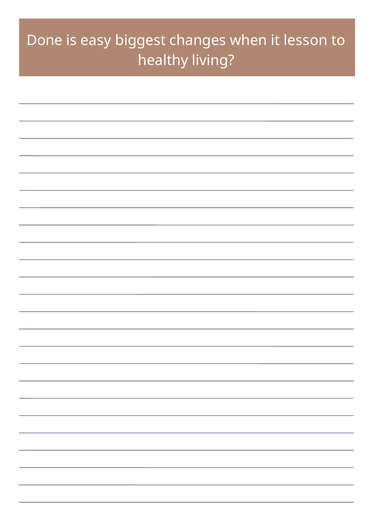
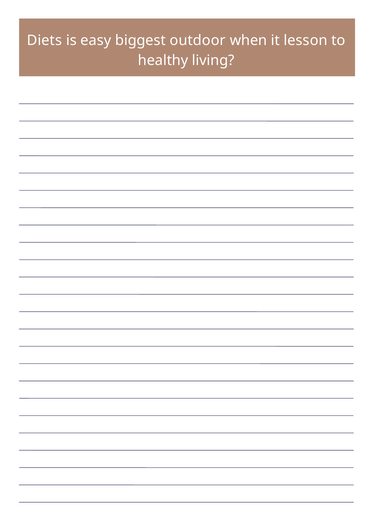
Done: Done -> Diets
changes: changes -> outdoor
